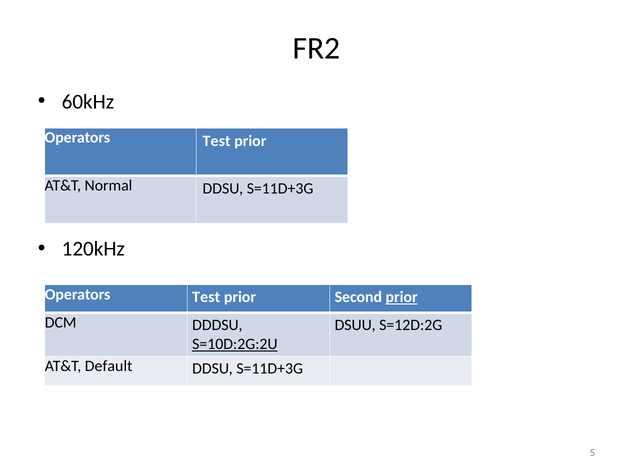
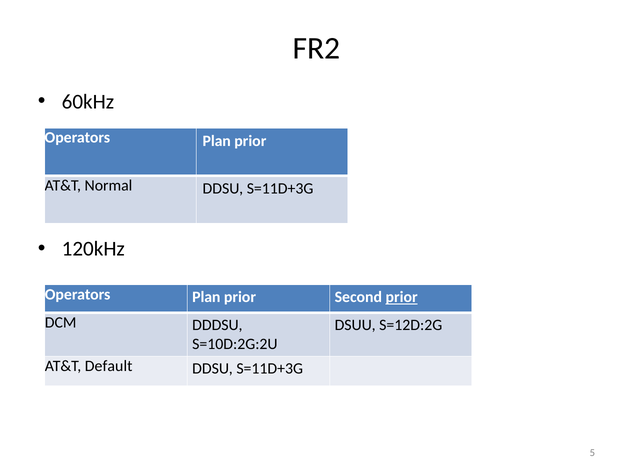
Test at (217, 141): Test -> Plan
Test at (206, 298): Test -> Plan
S=10D:2G:2U underline: present -> none
